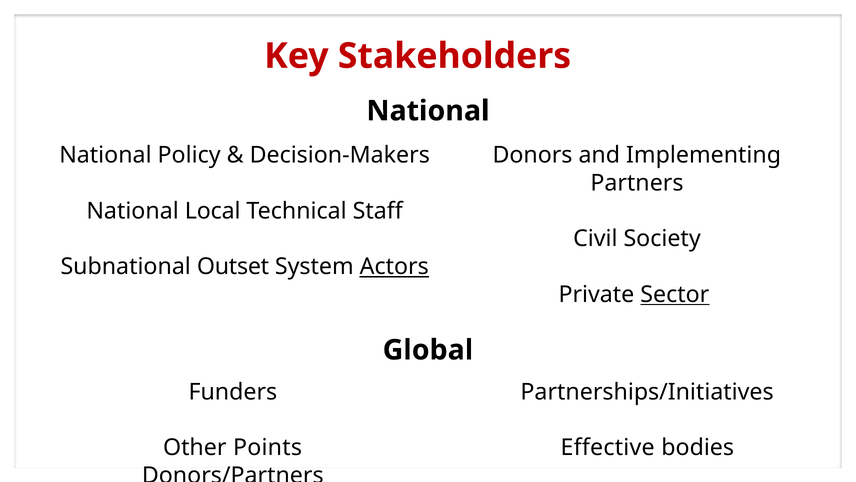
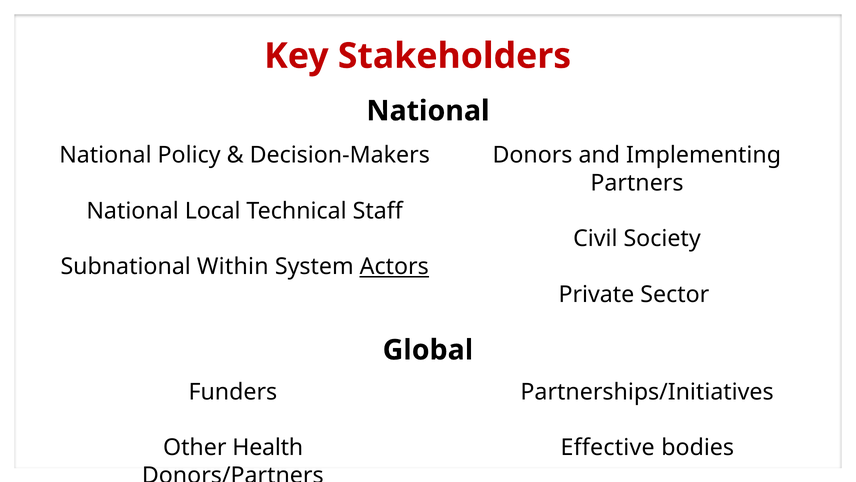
Outset: Outset -> Within
Sector underline: present -> none
Points: Points -> Health
